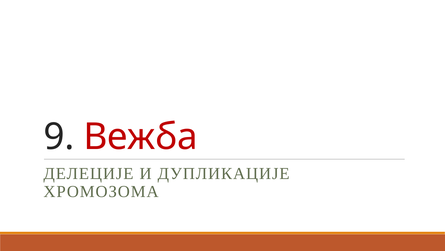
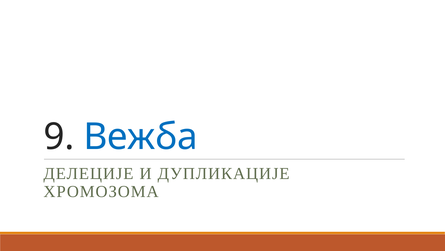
Вежба colour: red -> blue
